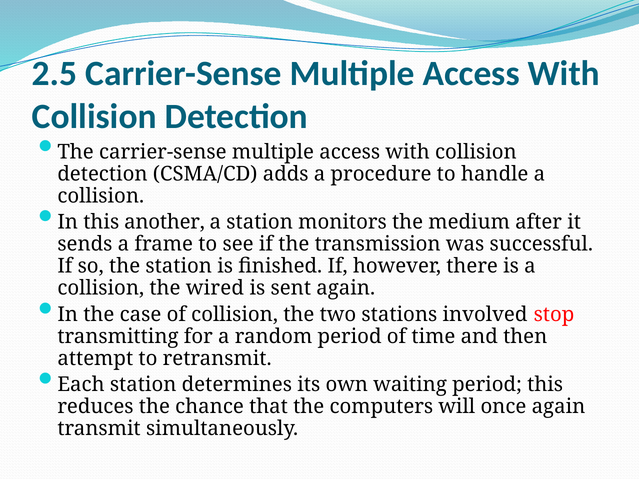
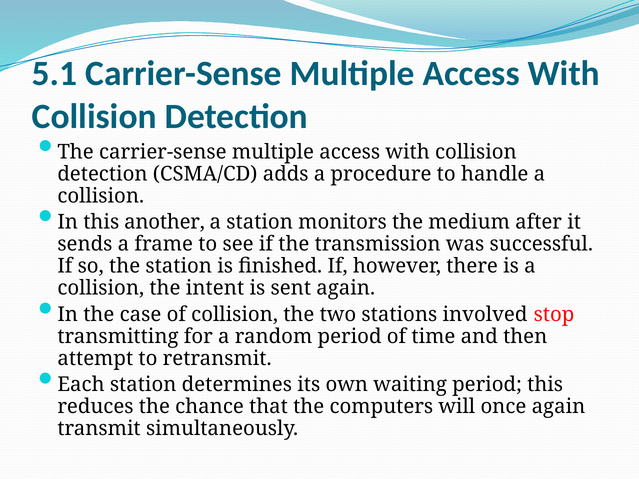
2.5: 2.5 -> 5.1
wired: wired -> intent
